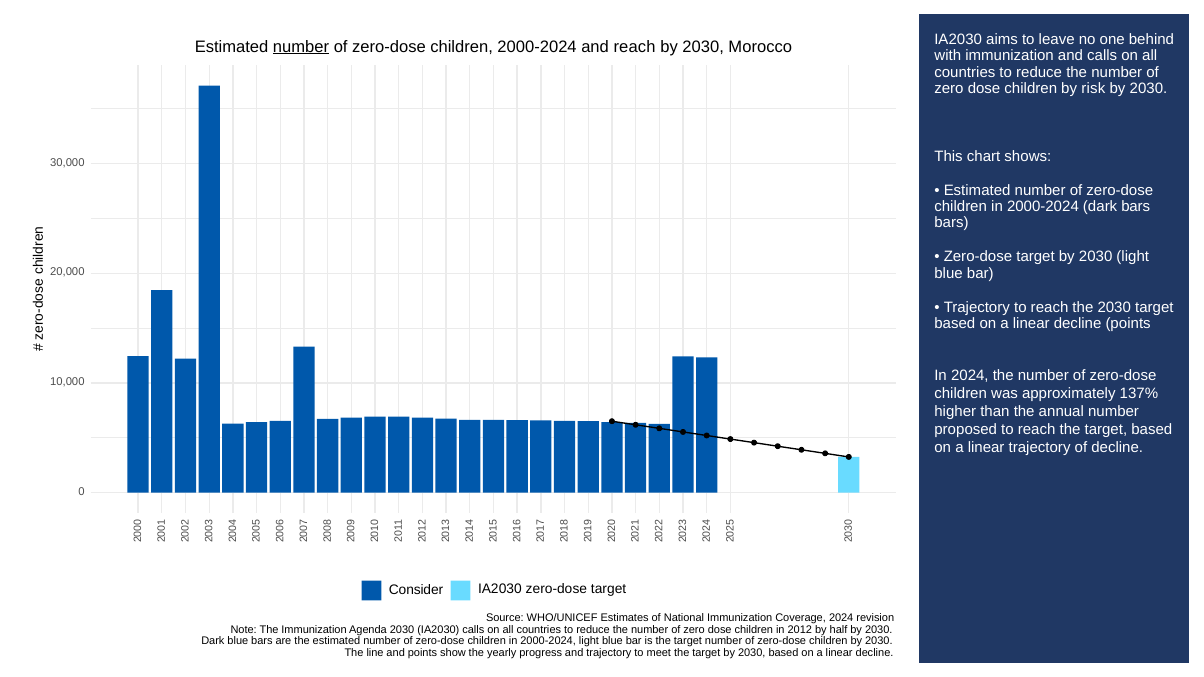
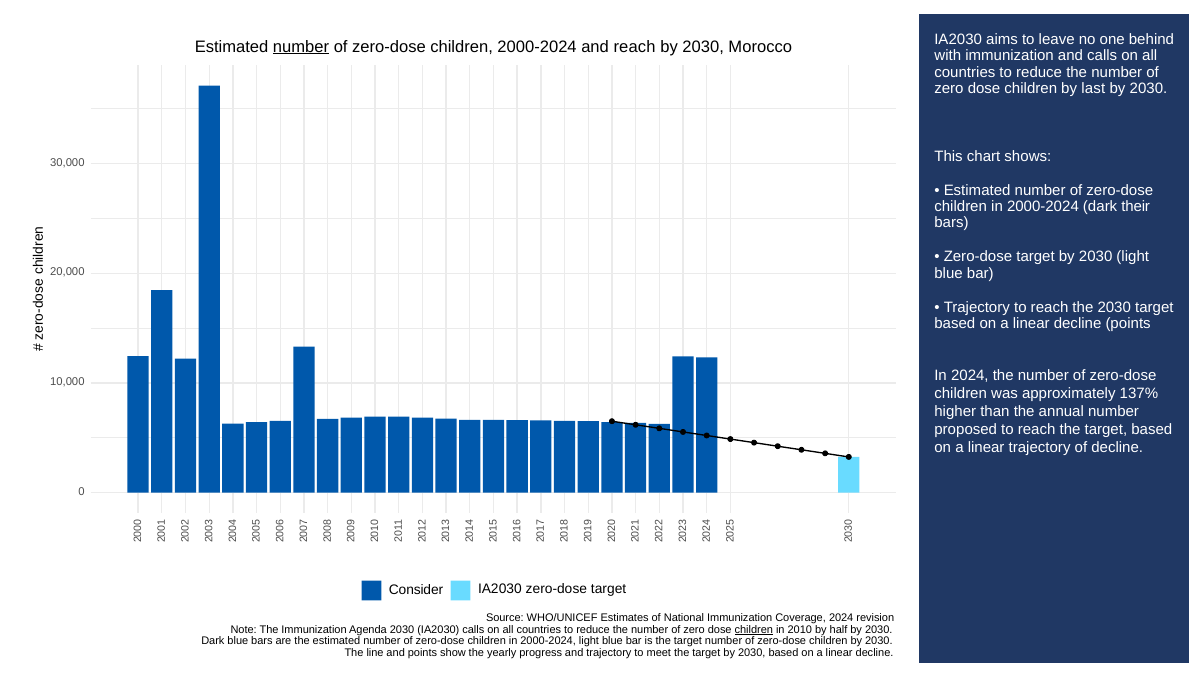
risk: risk -> last
dark bars: bars -> their
children at (754, 630) underline: none -> present
2012: 2012 -> 2010
